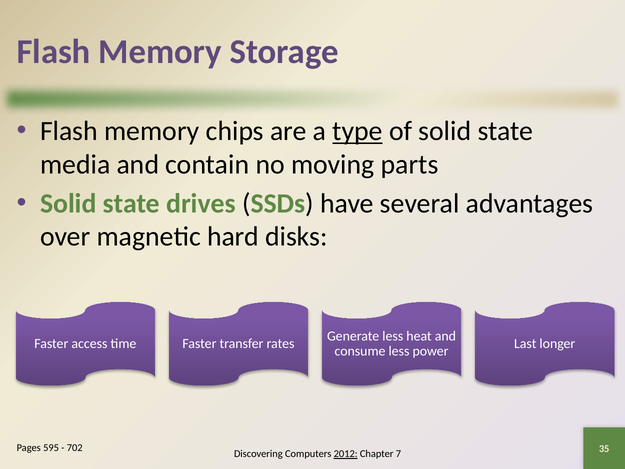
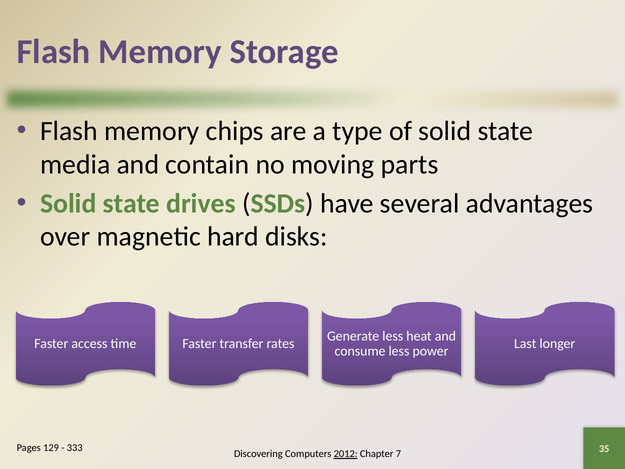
type underline: present -> none
595: 595 -> 129
702: 702 -> 333
